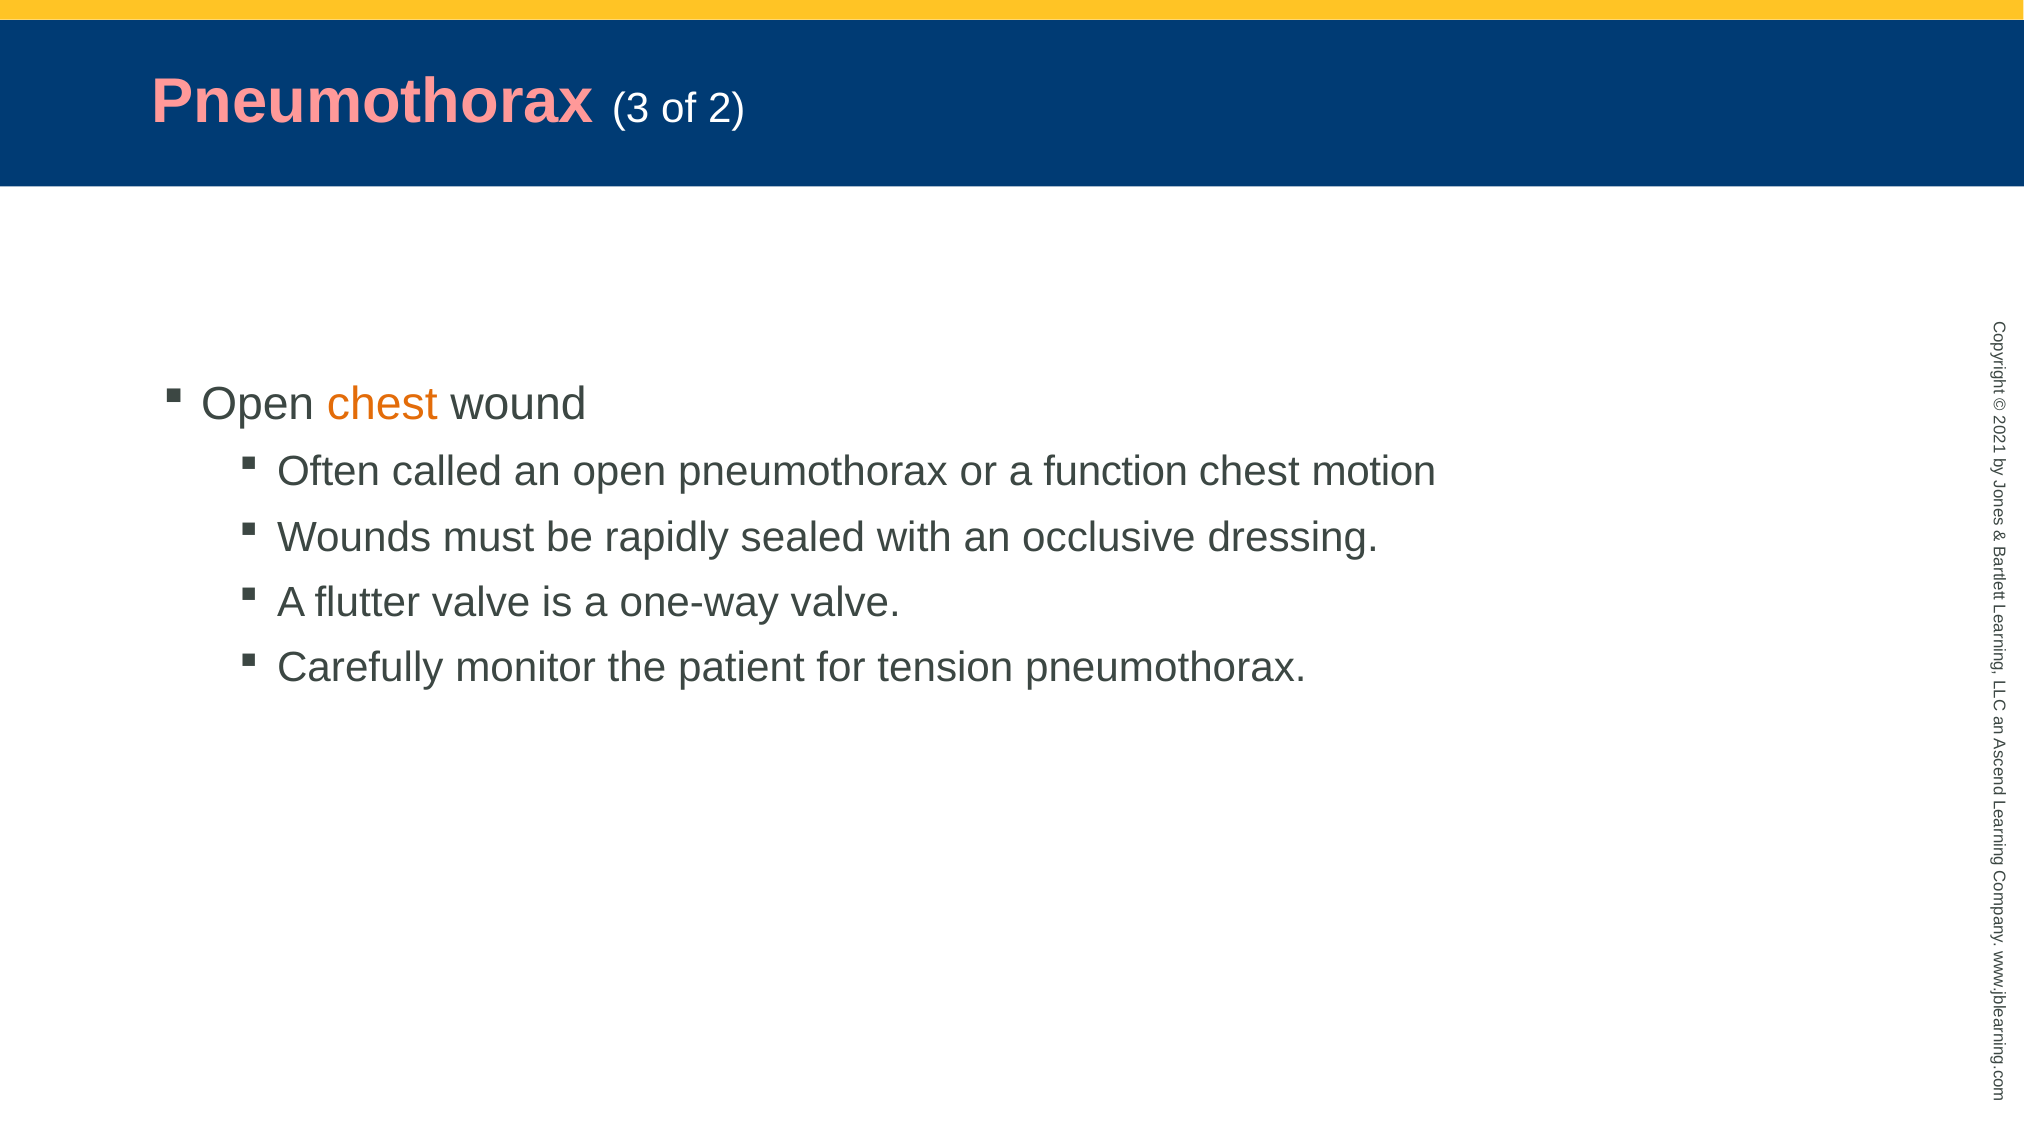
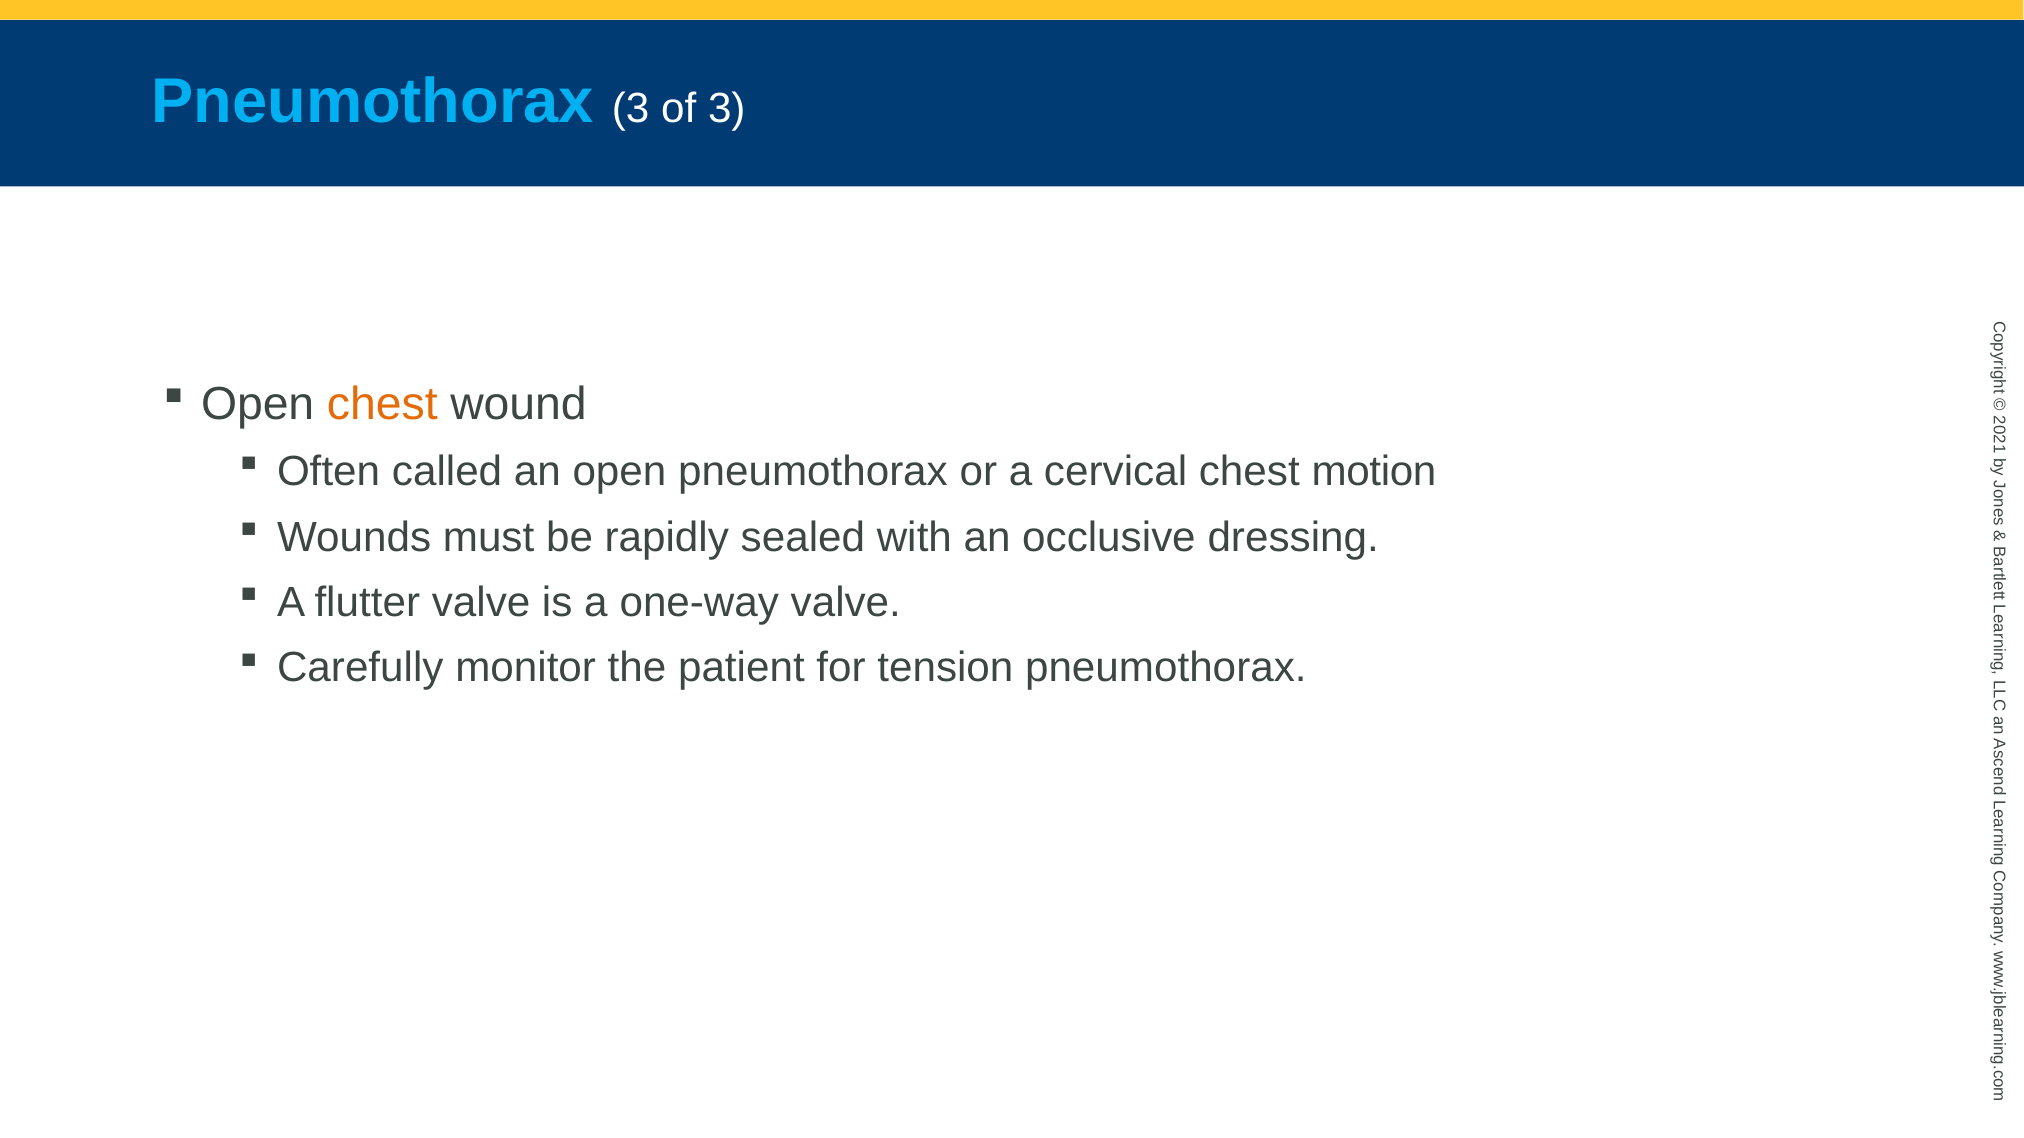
Pneumothorax at (373, 102) colour: pink -> light blue
of 2: 2 -> 3
function: function -> cervical
